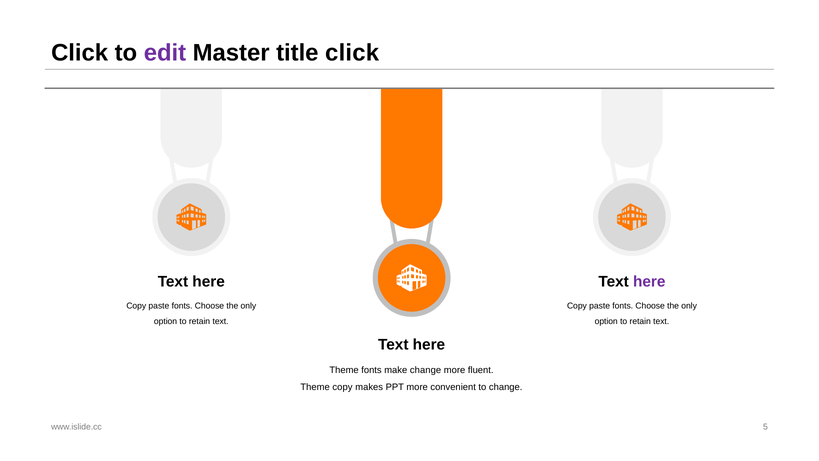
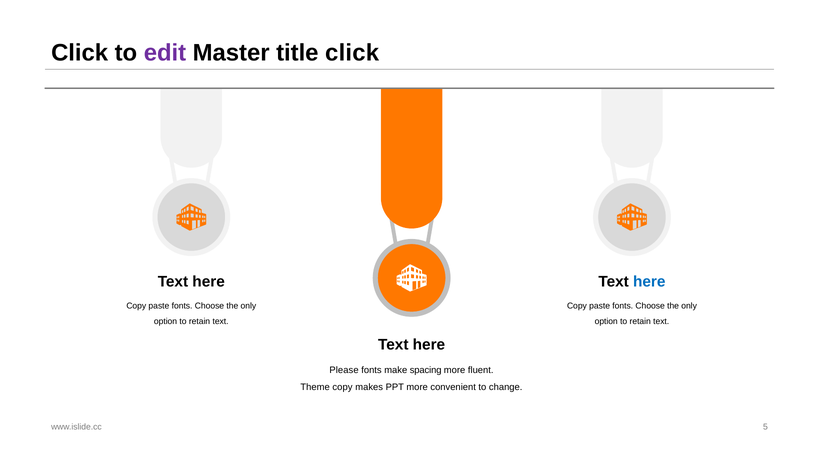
here at (649, 282) colour: purple -> blue
Theme at (344, 370): Theme -> Please
make change: change -> spacing
